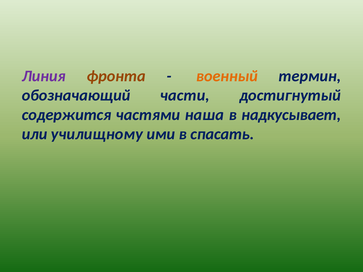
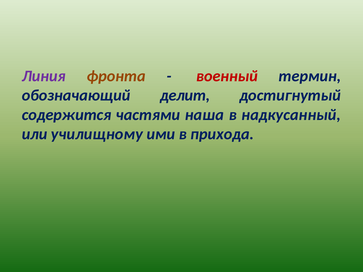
военный colour: orange -> red
части: части -> делит
надкусывает: надкусывает -> надкусанный
спасать: спасать -> прихода
